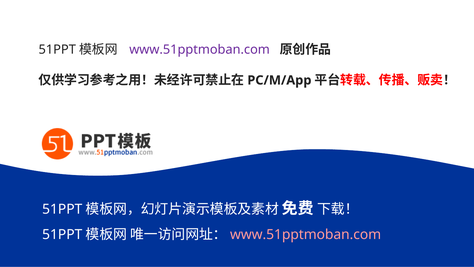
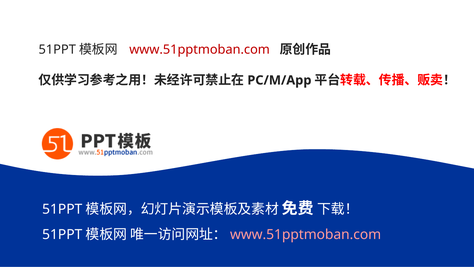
www.51pptmoban.com at (200, 49) colour: purple -> red
